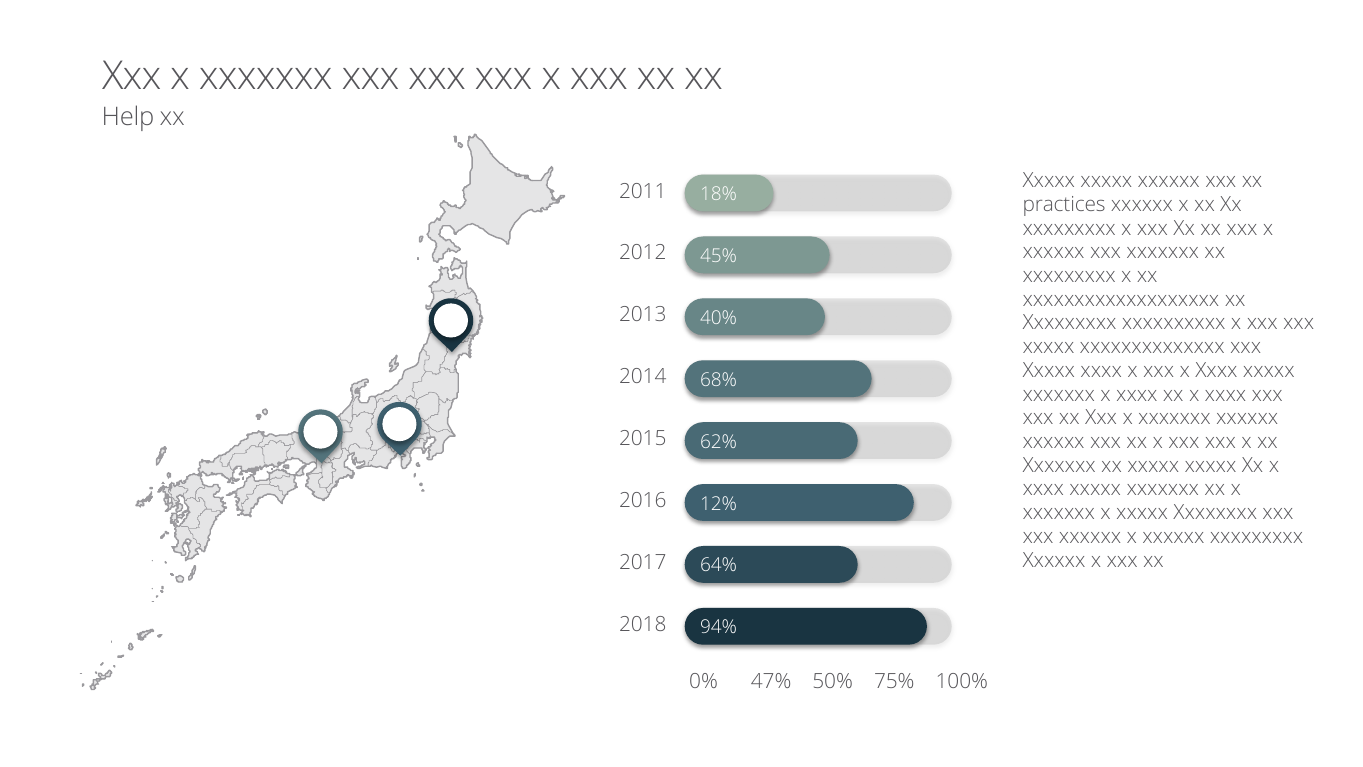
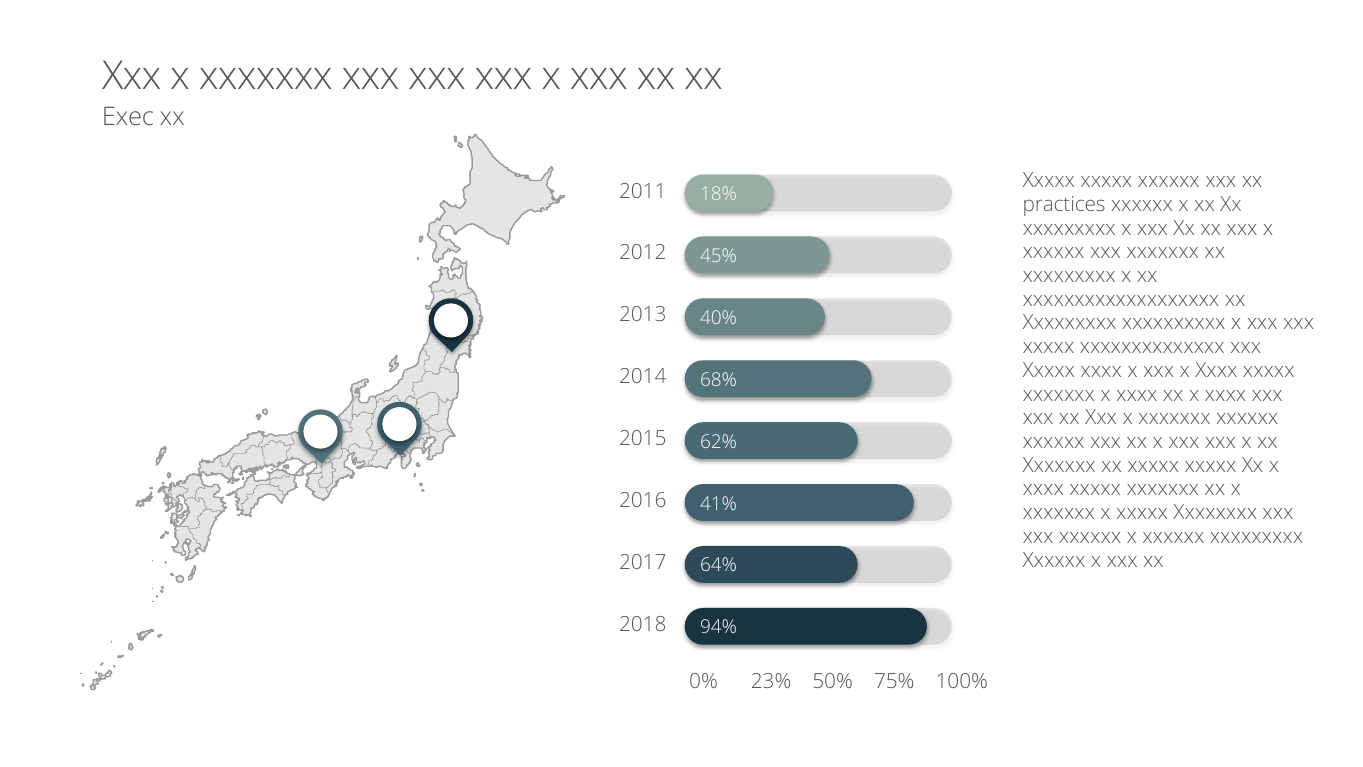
Help: Help -> Exec
12%: 12% -> 41%
47%: 47% -> 23%
